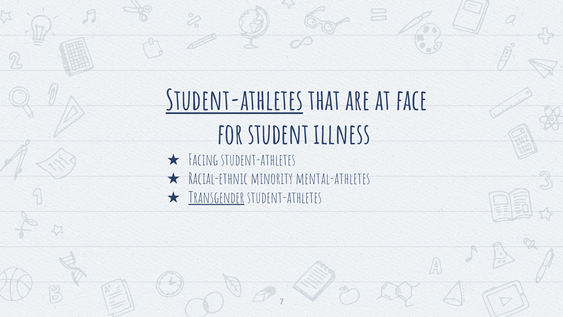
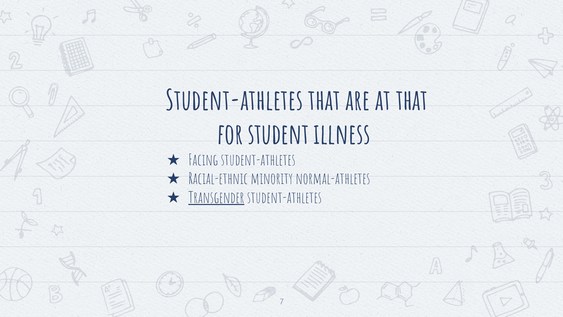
Student-athletes at (234, 101) underline: present -> none
at face: face -> that
mental-athletes: mental-athletes -> normal-athletes
